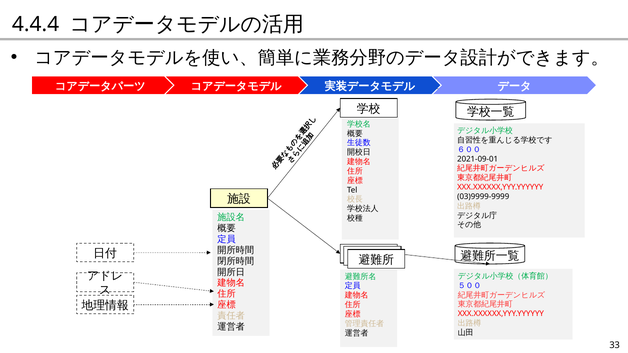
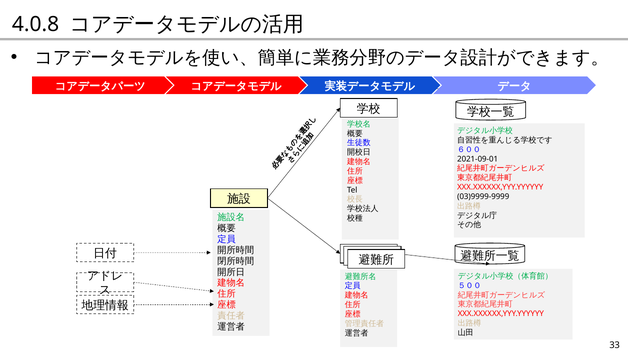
4.4.4: 4.4.4 -> 4.0.8
